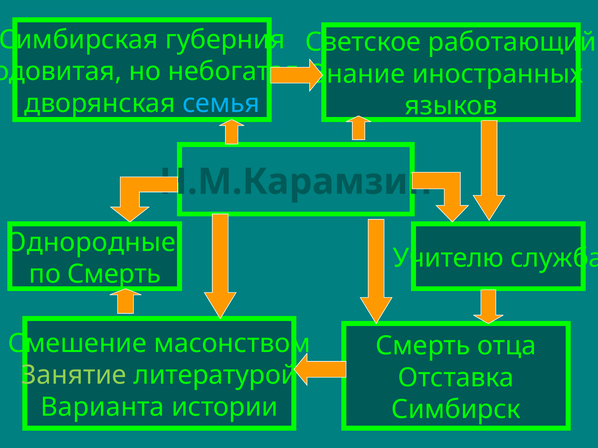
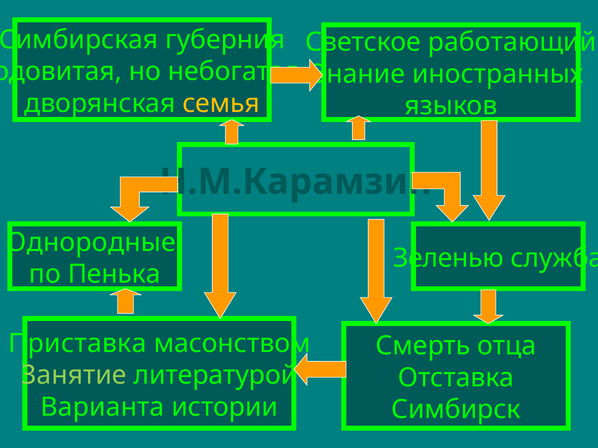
семья colour: light blue -> yellow
Учителю: Учителю -> Зеленью
по Смерть: Смерть -> Пенька
Смешение: Смешение -> Приставка
